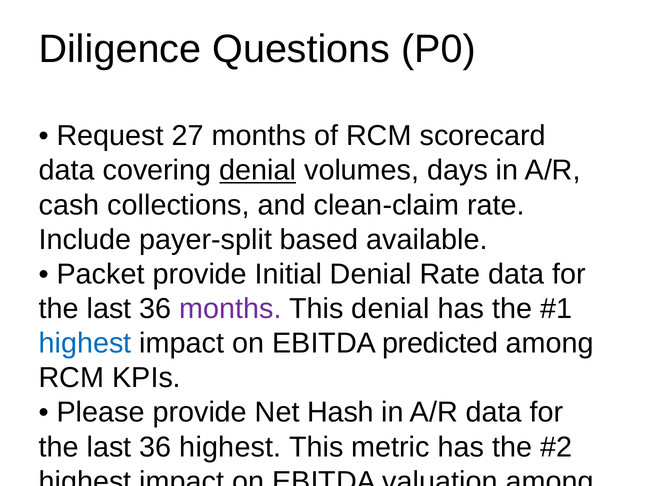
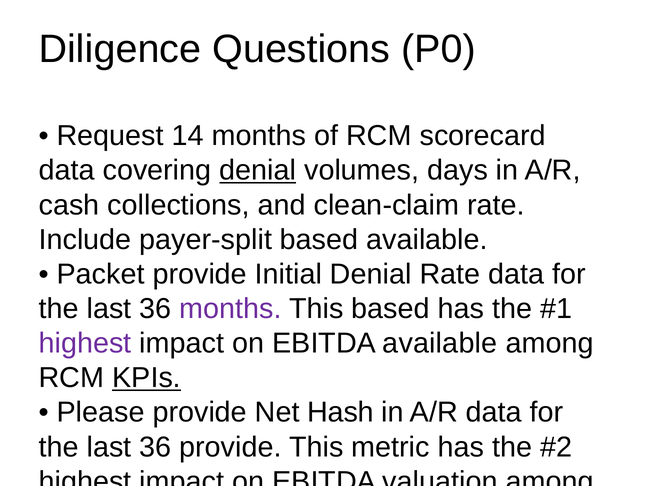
27: 27 -> 14
This denial: denial -> based
highest at (85, 343) colour: blue -> purple
EBITDA predicted: predicted -> available
KPIs at (147, 377) underline: none -> present
36 highest: highest -> provide
